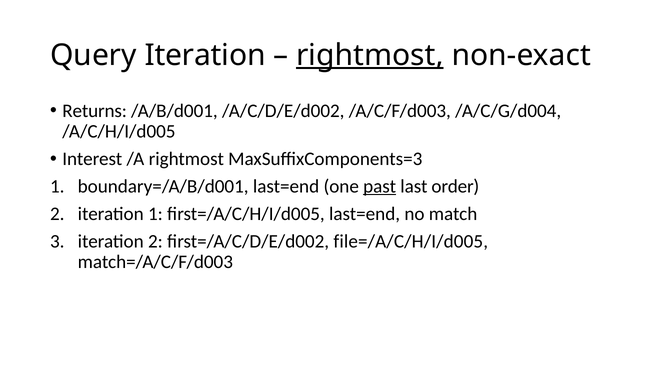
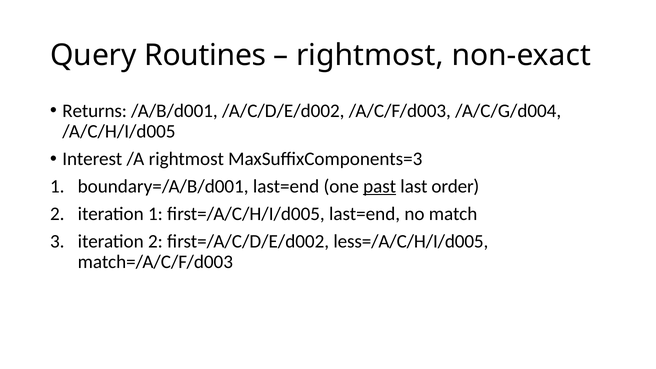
Query Iteration: Iteration -> Routines
rightmost at (370, 55) underline: present -> none
file=/A/C/H/I/d005: file=/A/C/H/I/d005 -> less=/A/C/H/I/d005
